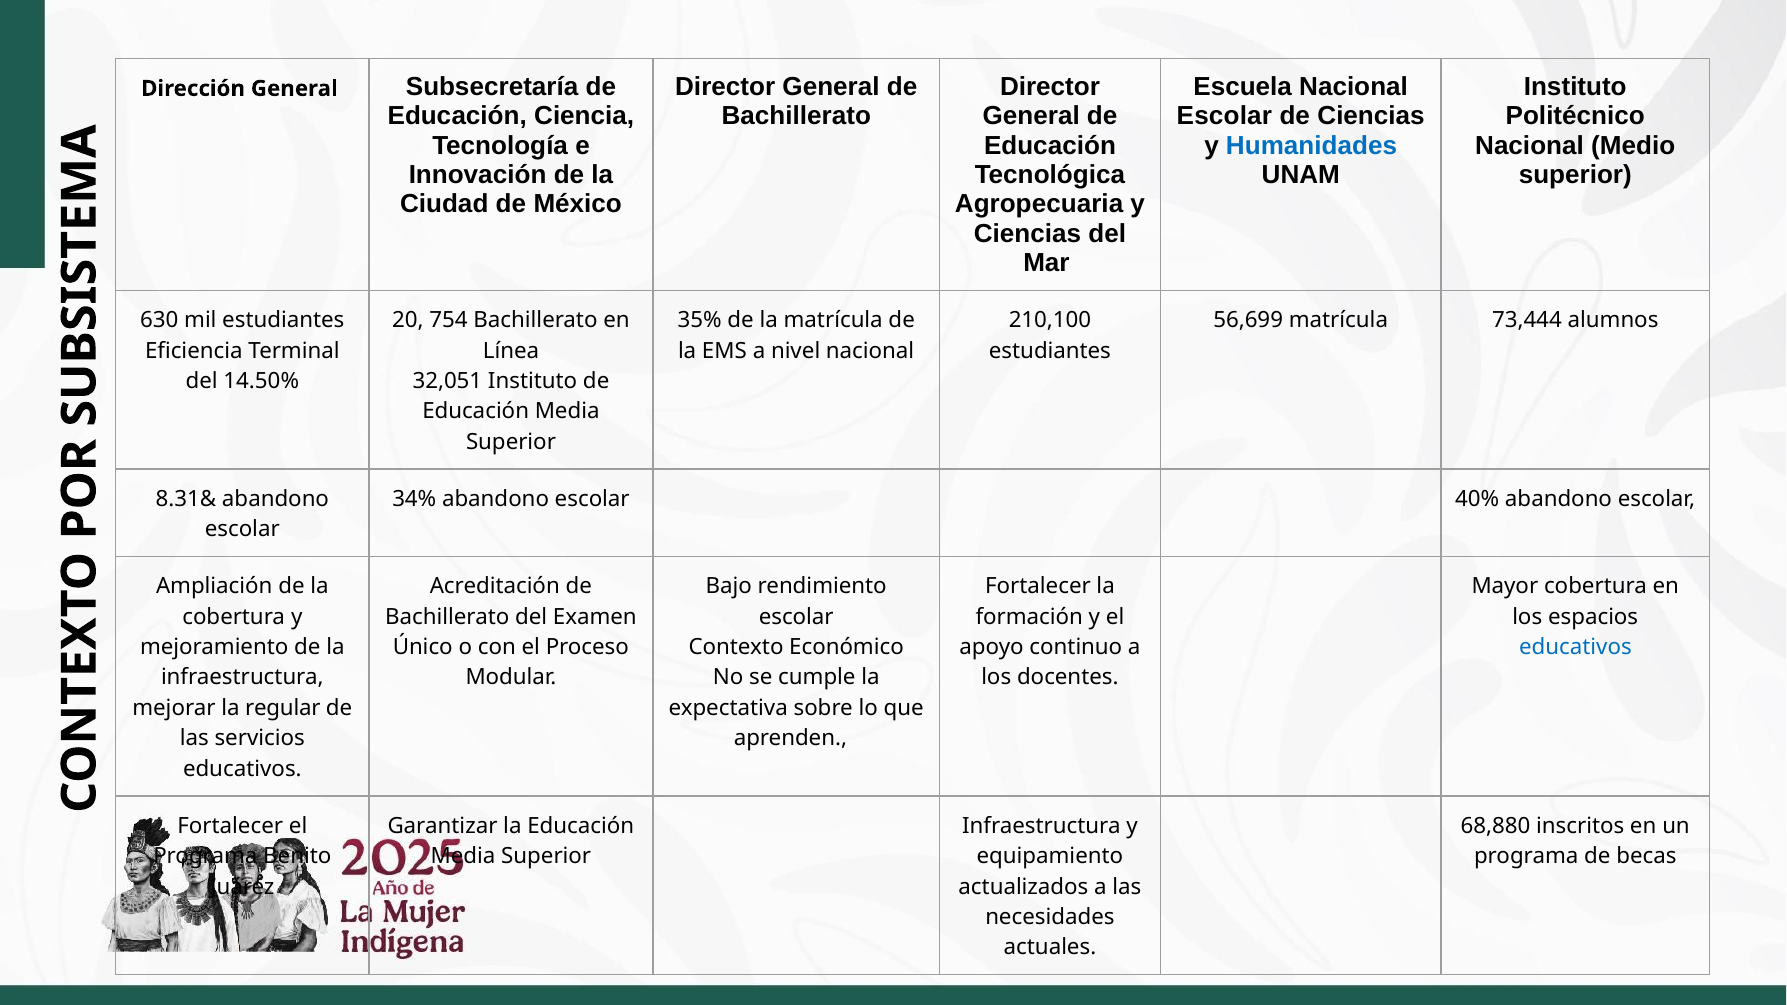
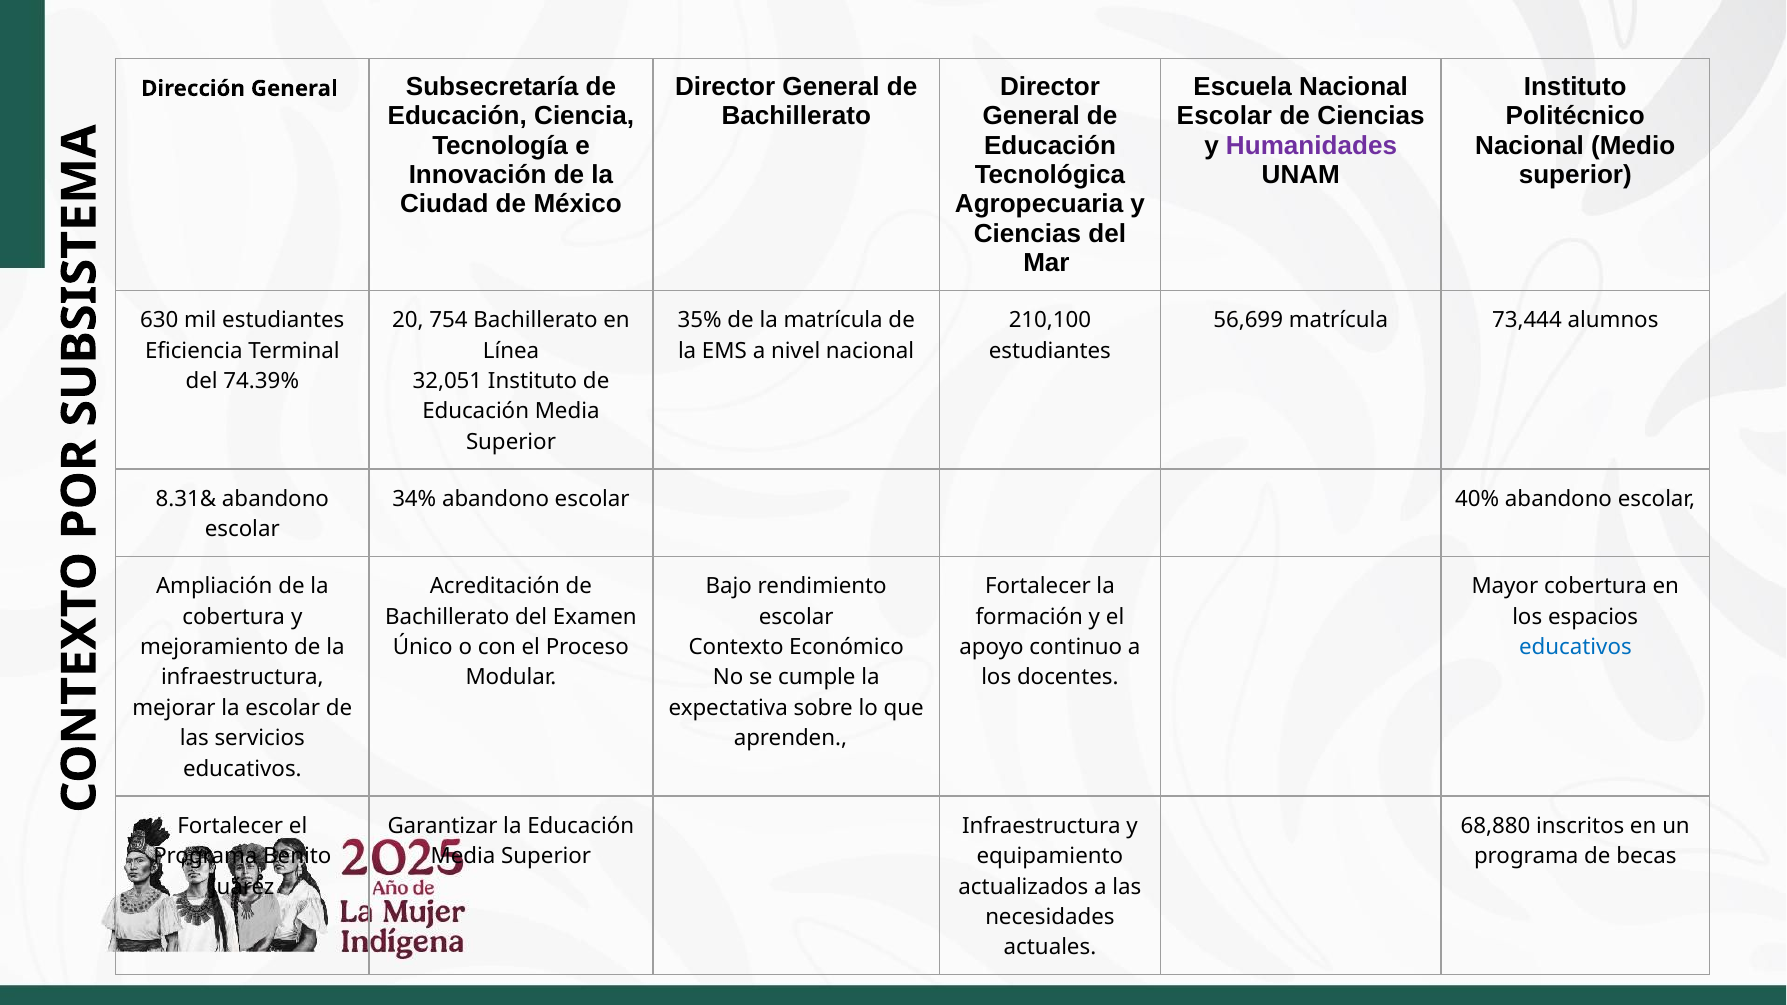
Humanidades colour: blue -> purple
14.50%: 14.50% -> 74.39%
la regular: regular -> escolar
